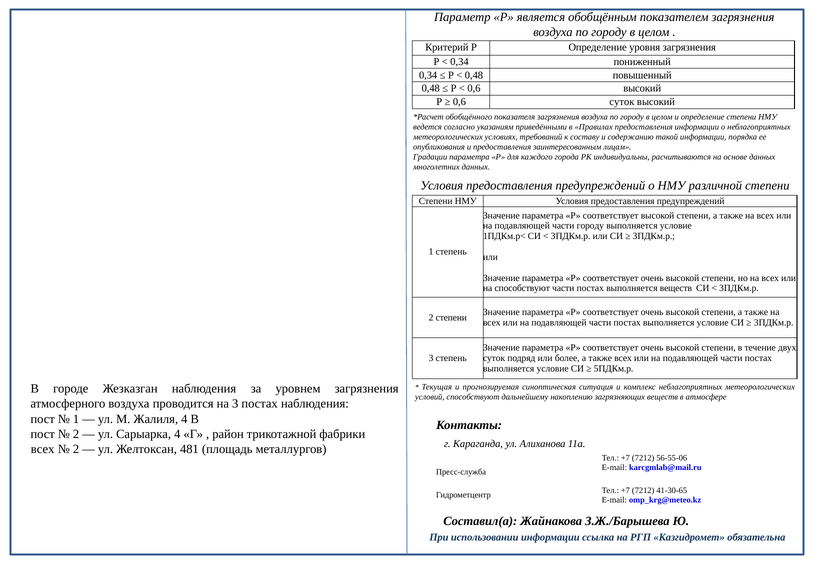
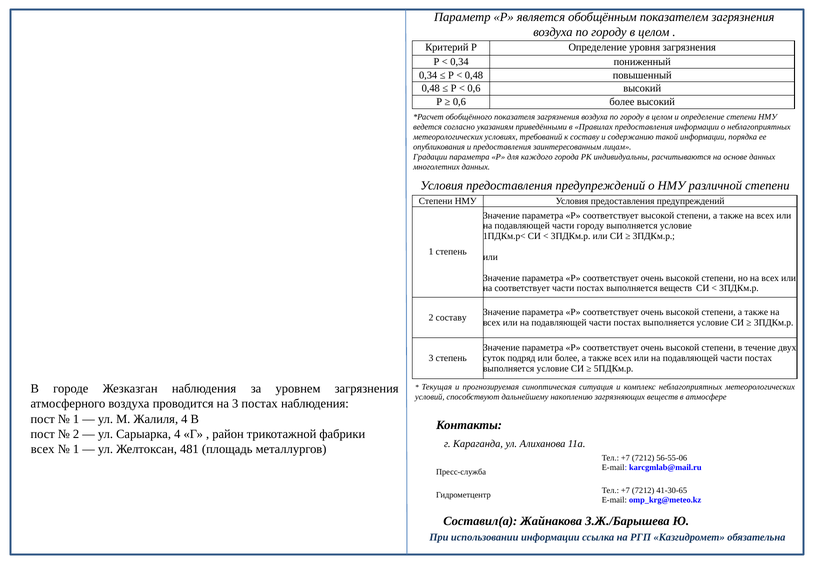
0,6 суток: суток -> более
на способствуют: способствуют -> соответствует
2 степени: степени -> составу
2 at (76, 449): 2 -> 1
